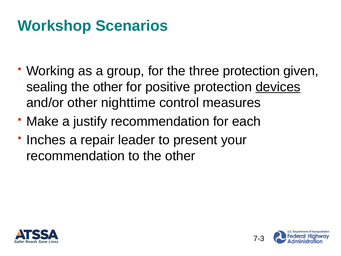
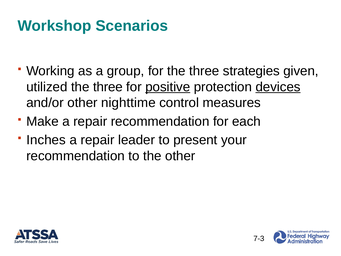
three protection: protection -> strategies
sealing: sealing -> utilized
other at (108, 87): other -> three
positive underline: none -> present
Make a justify: justify -> repair
